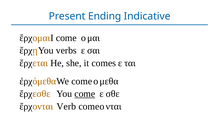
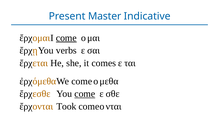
Ending: Ending -> Master
come at (66, 38) underline: none -> present
Verb: Verb -> Took
